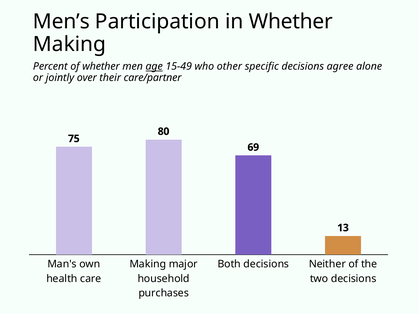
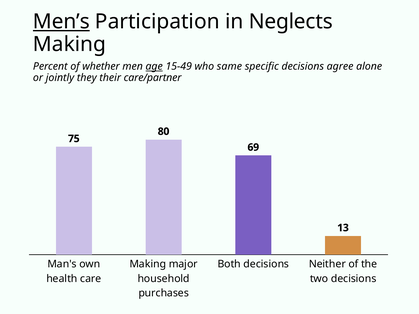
Men’s underline: none -> present
in Whether: Whether -> Neglects
other: other -> same
over: over -> they
